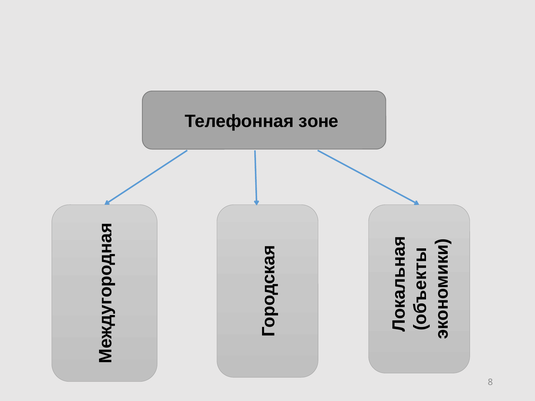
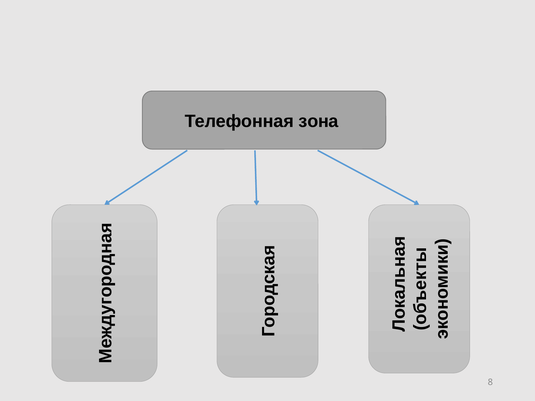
зоне: зоне -> зона
